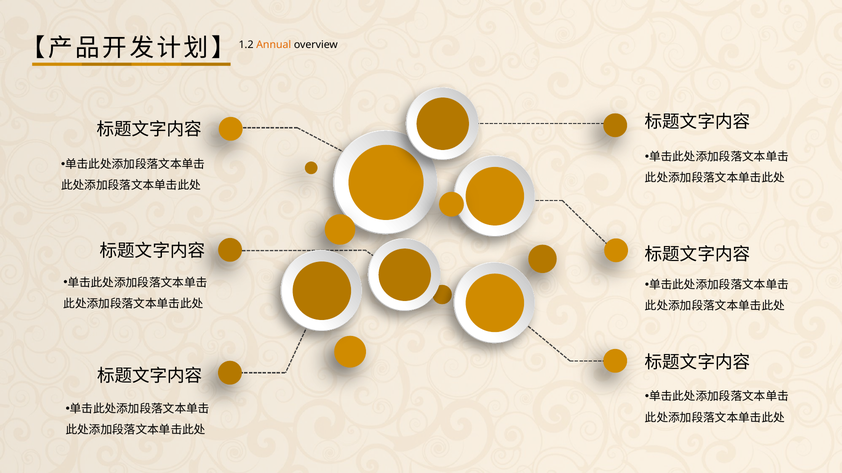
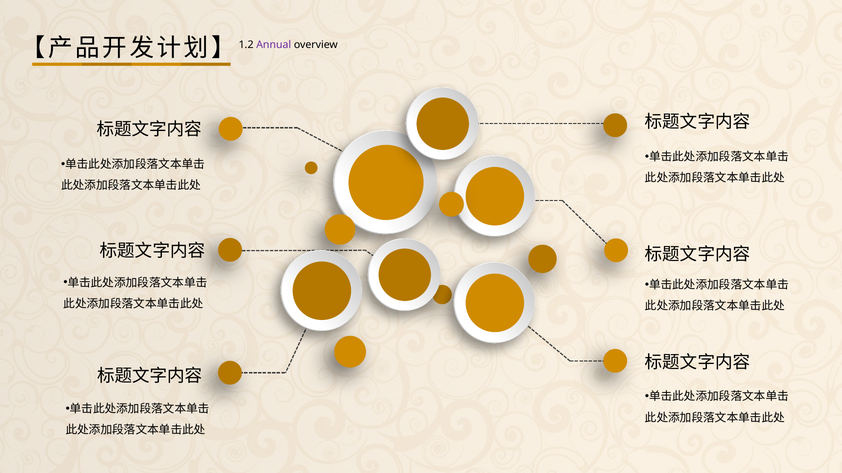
Annual colour: orange -> purple
